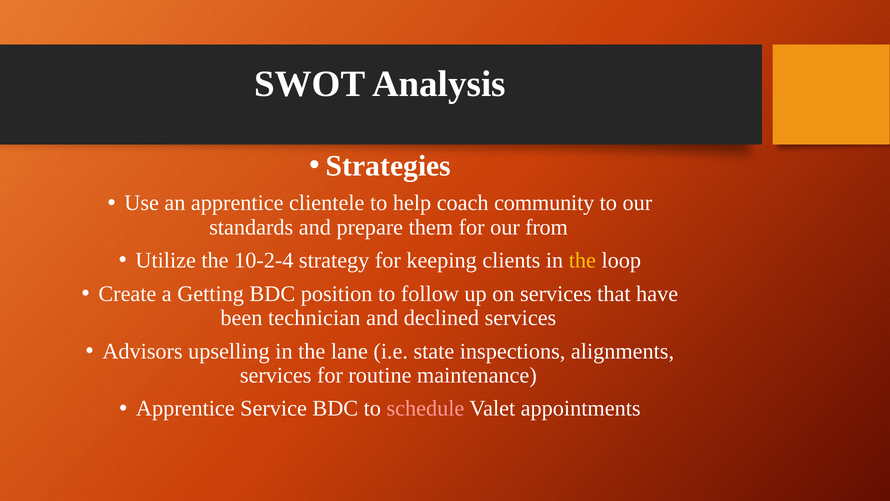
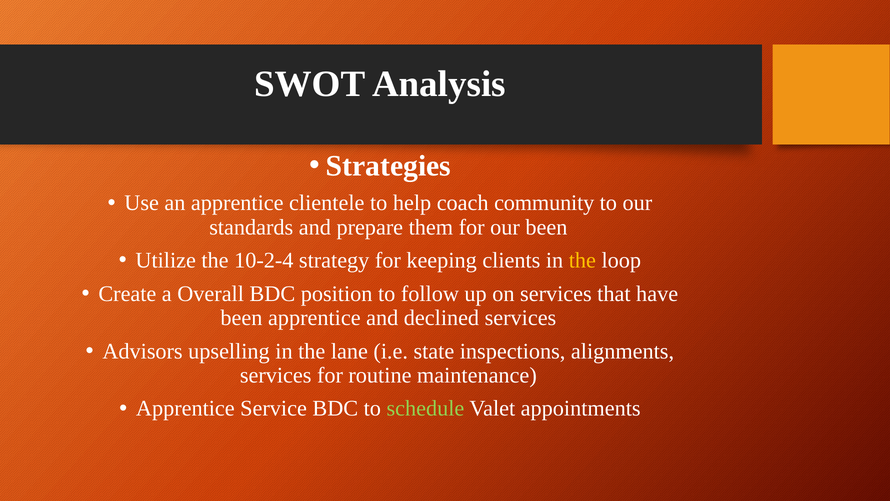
our from: from -> been
Getting: Getting -> Overall
been technician: technician -> apprentice
schedule colour: pink -> light green
